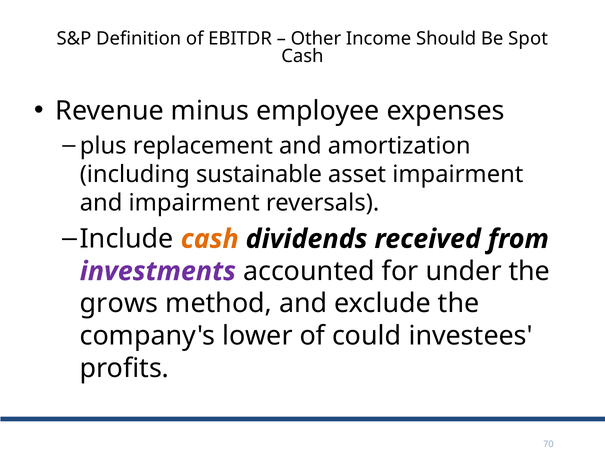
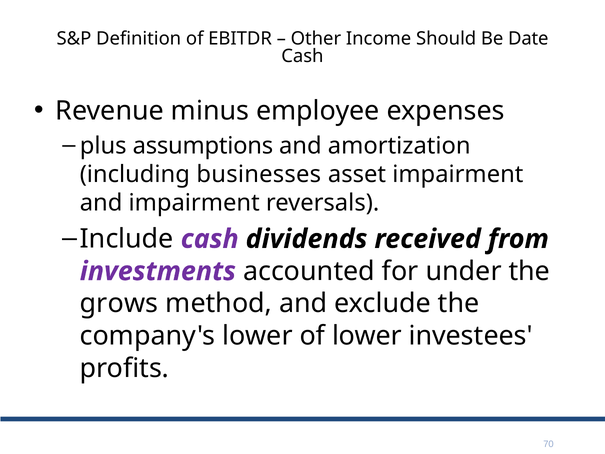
Spot: Spot -> Date
replacement: replacement -> assumptions
sustainable: sustainable -> businesses
cash at (210, 239) colour: orange -> purple
of could: could -> lower
